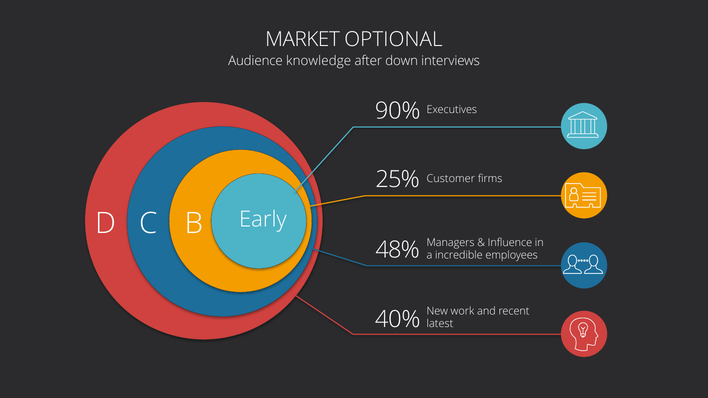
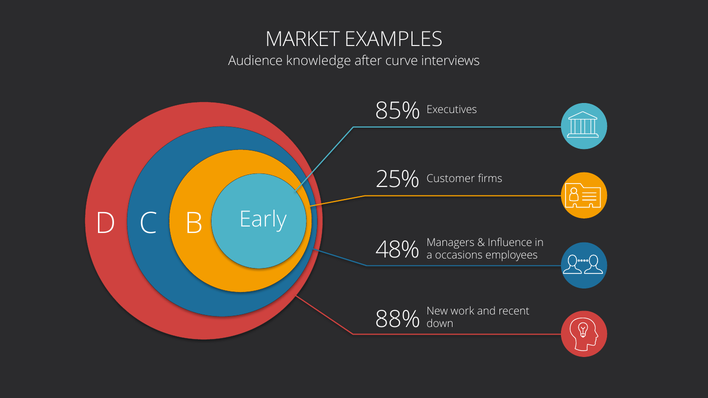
OPTIONAL: OPTIONAL -> EXAMPLES
down: down -> curve
90%: 90% -> 85%
incredible: incredible -> occasions
40%: 40% -> 88%
latest: latest -> down
